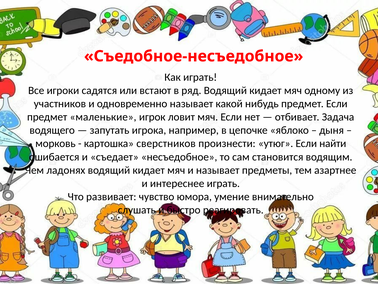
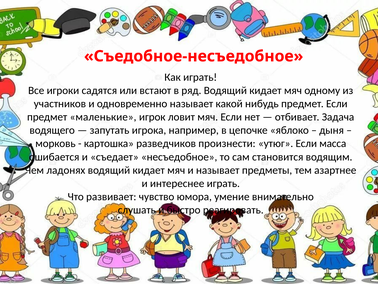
сверстников: сверстников -> разведчиков
найти: найти -> масса
